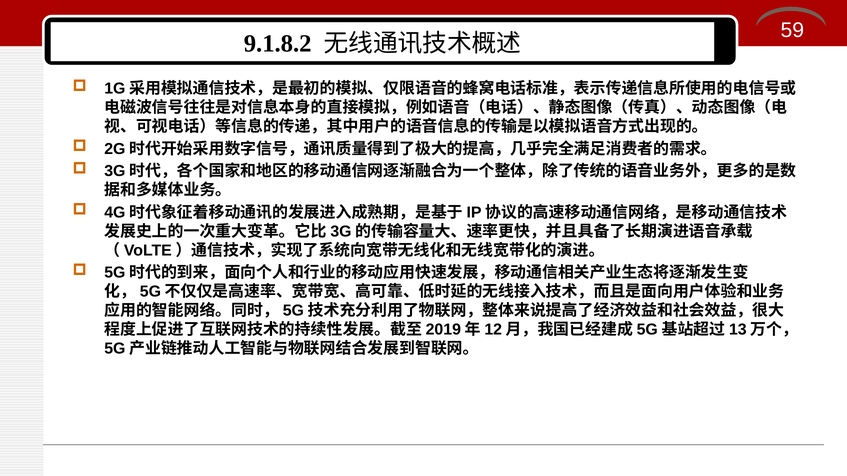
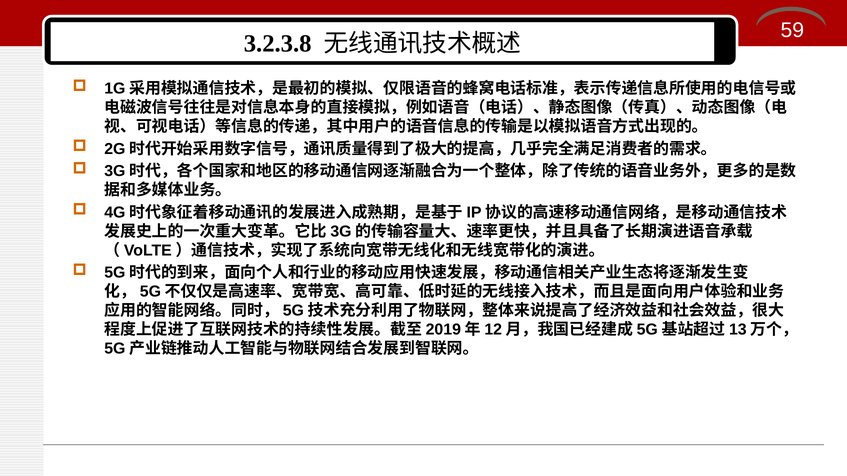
9.1.8.2: 9.1.8.2 -> 3.2.3.8
